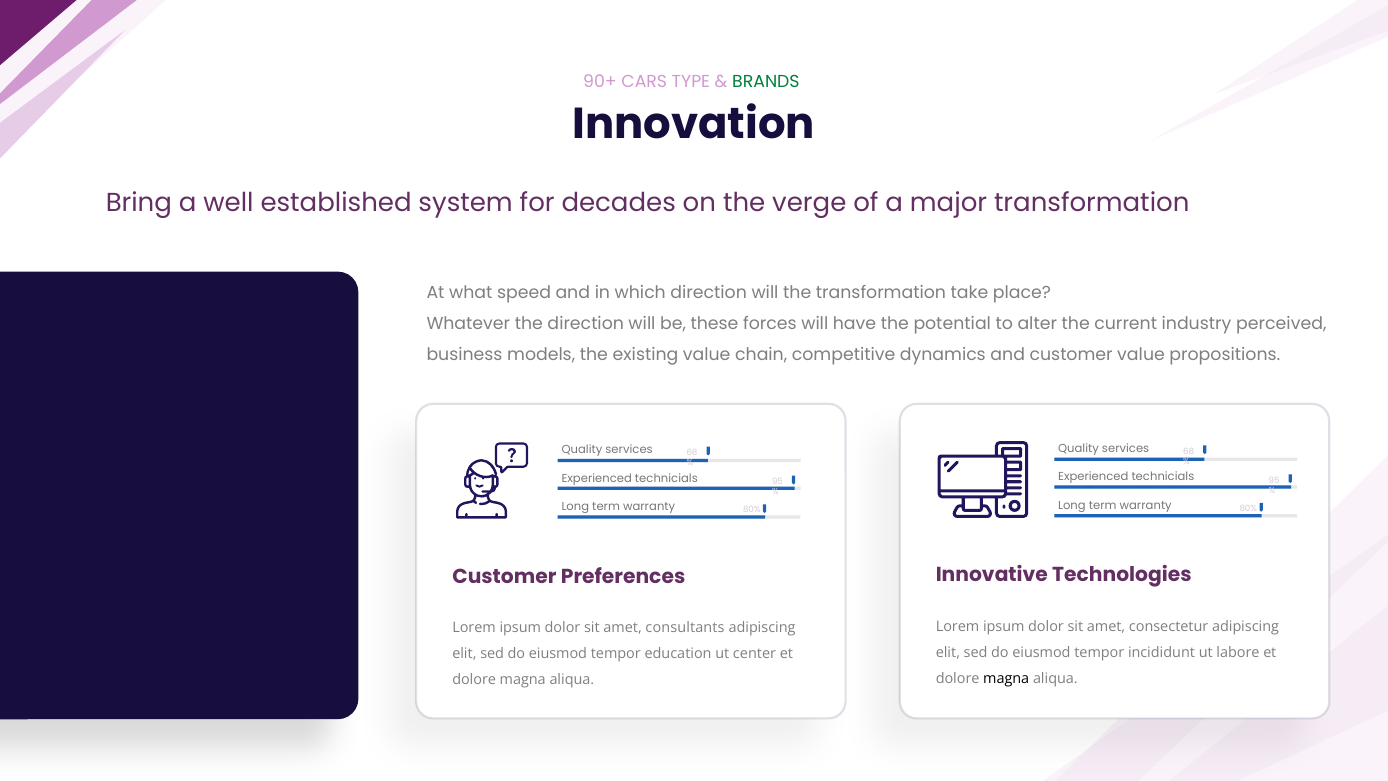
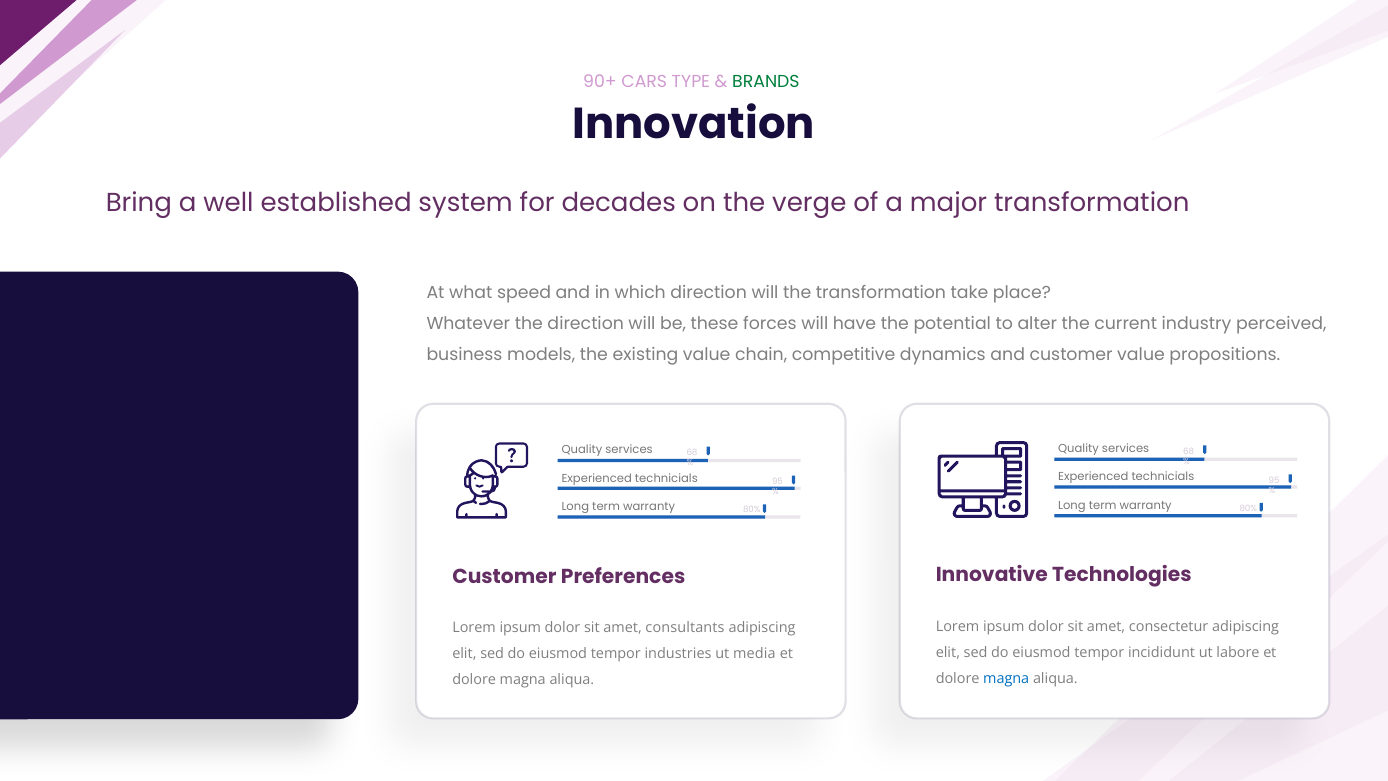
education: education -> industries
center: center -> media
magna at (1006, 678) colour: black -> blue
